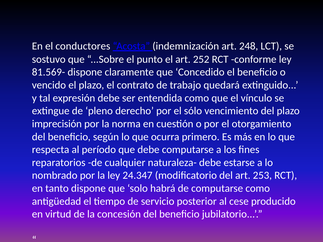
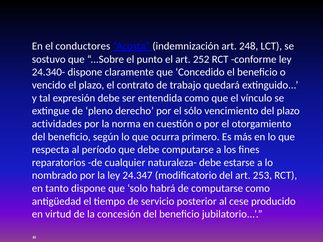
81.569-: 81.569- -> 24.340-
imprecisión: imprecisión -> actividades
